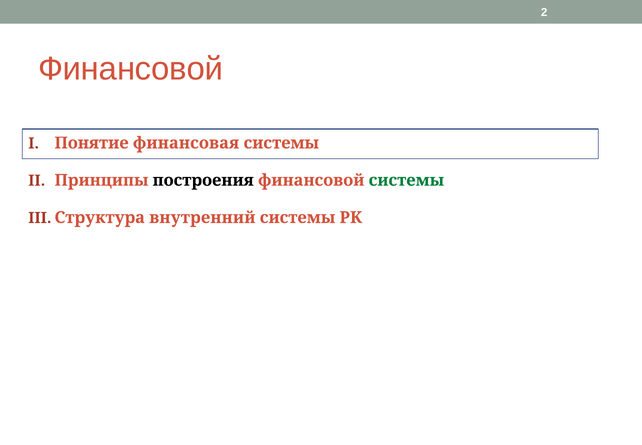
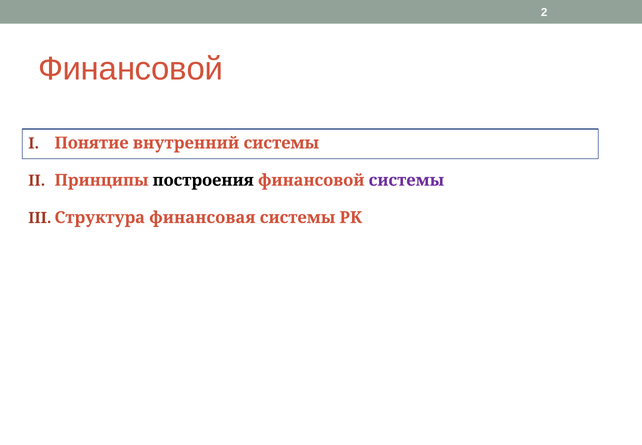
финансовая: финансовая -> внутренний
системы at (406, 180) colour: green -> purple
внутренний: внутренний -> финансовая
